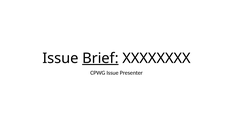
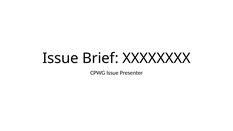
Brief underline: present -> none
